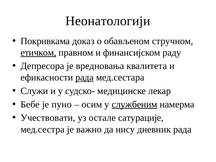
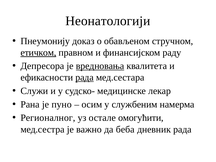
Покривкама: Покривкама -> Пнеумонију
вредновања underline: none -> present
Бебе: Бебе -> Рана
службеним underline: present -> none
Учествовати: Учествовати -> Регионалног
сатурације: сатурације -> омогућити
нису: нису -> беба
